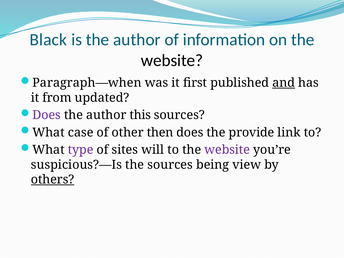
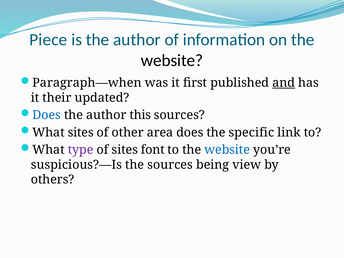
Black: Black -> Piece
from: from -> their
Does at (47, 115) colour: purple -> blue
What case: case -> sites
then: then -> area
provide: provide -> specific
will: will -> font
website at (227, 150) colour: purple -> blue
others underline: present -> none
